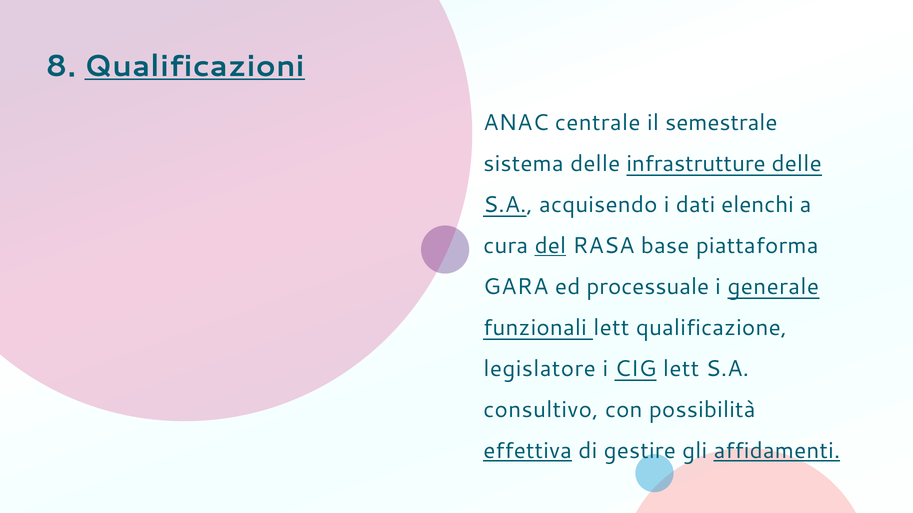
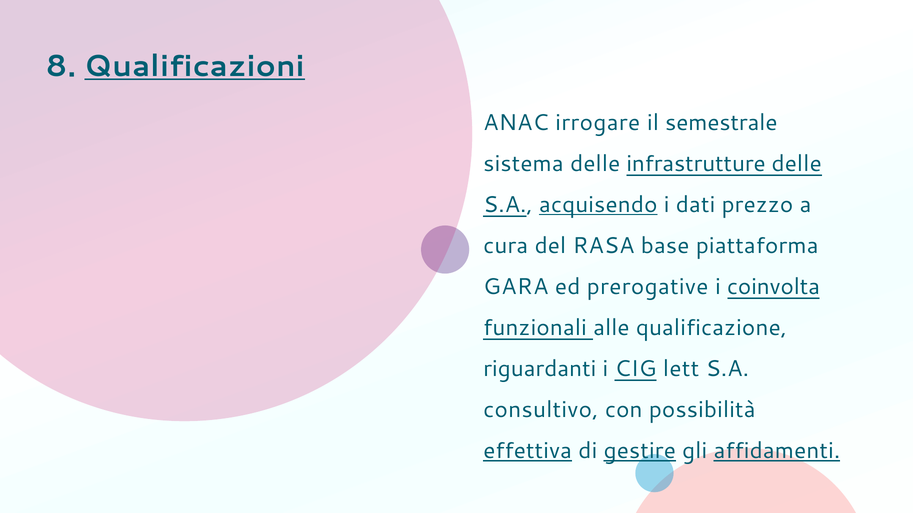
centrale: centrale -> irrogare
acquisendo underline: none -> present
elenchi: elenchi -> prezzo
del underline: present -> none
processuale: processuale -> prerogative
generale: generale -> coinvolta
funzionali lett: lett -> alle
legislatore: legislatore -> riguardanti
gestire underline: none -> present
